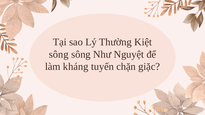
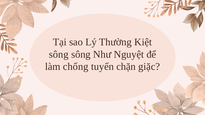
kháng: kháng -> chống
